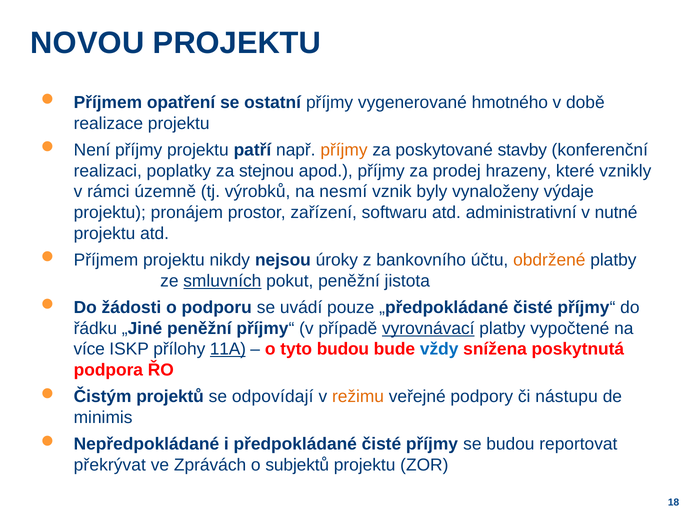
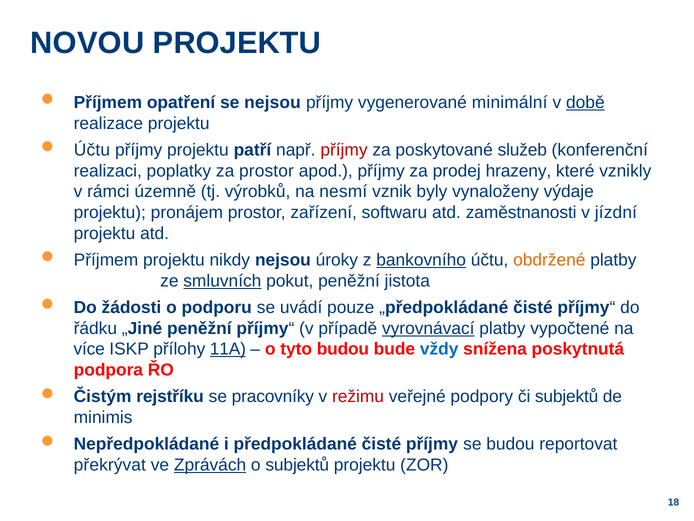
se ostatní: ostatní -> nejsou
hmotného: hmotného -> minimální
době underline: none -> present
Není at (92, 150): Není -> Účtu
příjmy at (344, 150) colour: orange -> red
stavby: stavby -> služeb
za stejnou: stejnou -> prostor
administrativní: administrativní -> zaměstnanosti
nutné: nutné -> jízdní
bankovního underline: none -> present
projektů: projektů -> rejstříku
odpovídají: odpovídají -> pracovníky
režimu colour: orange -> red
či nástupu: nástupu -> subjektů
Zprávách underline: none -> present
